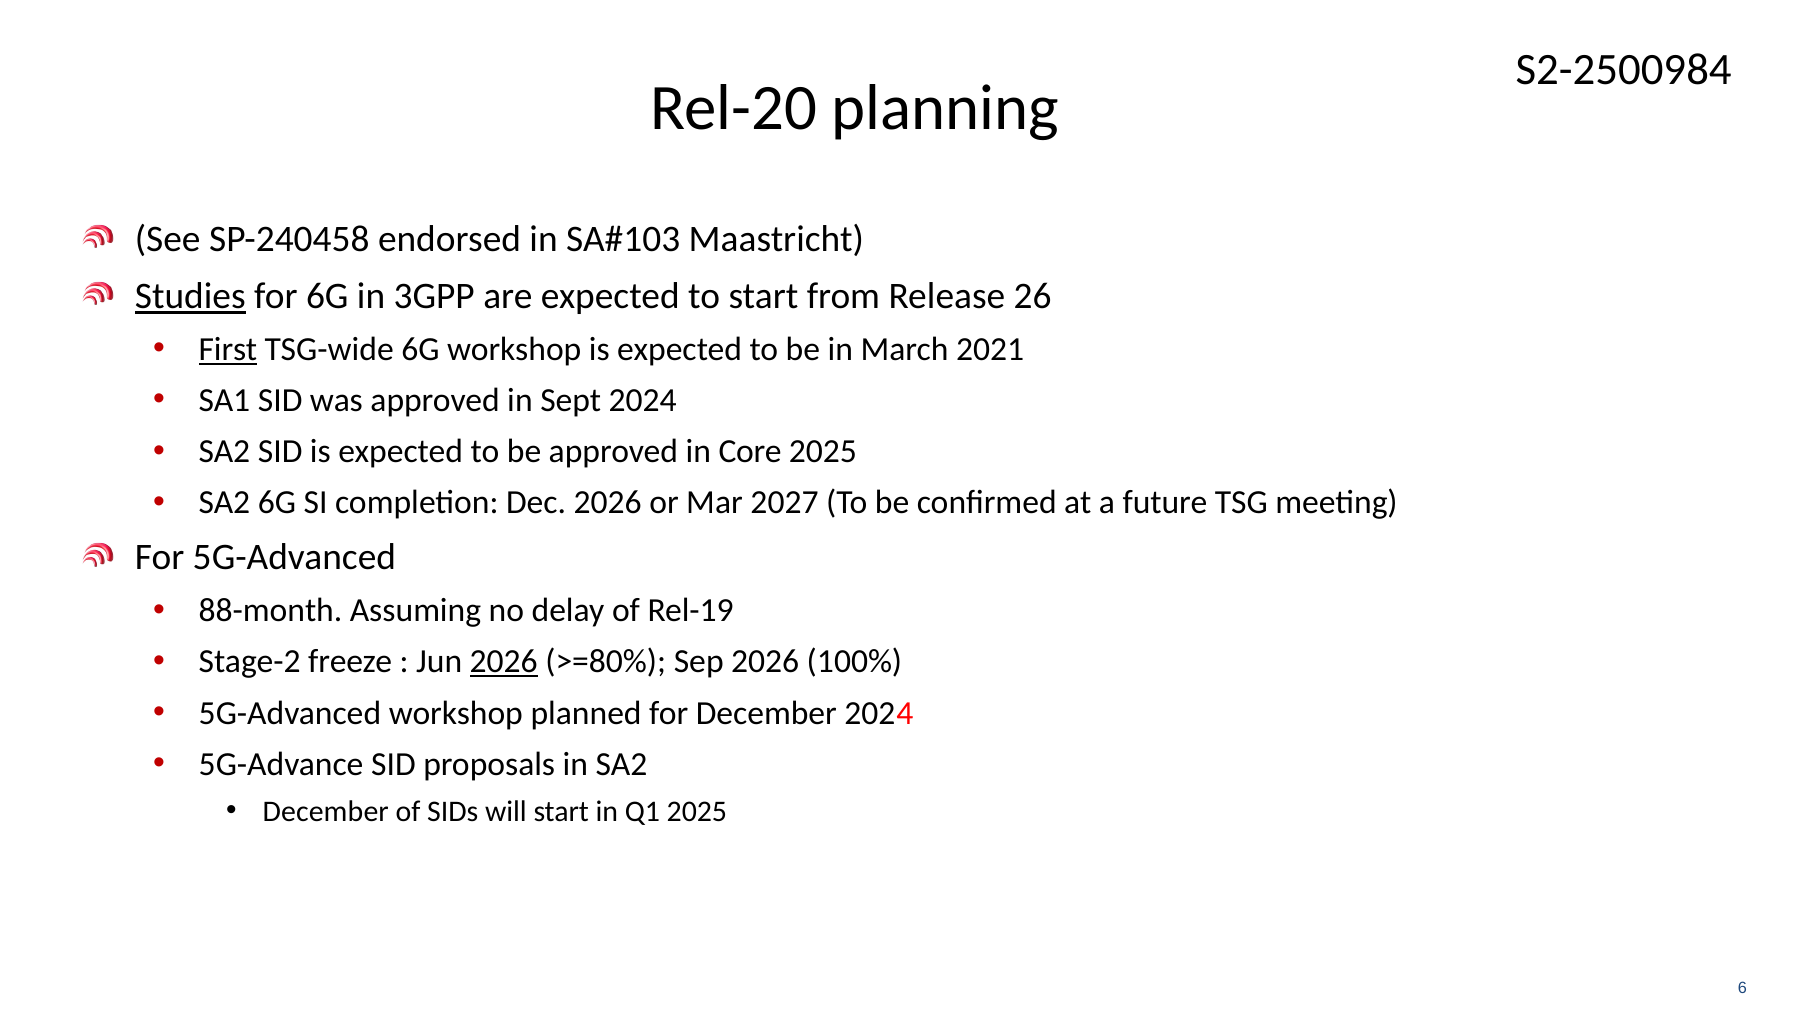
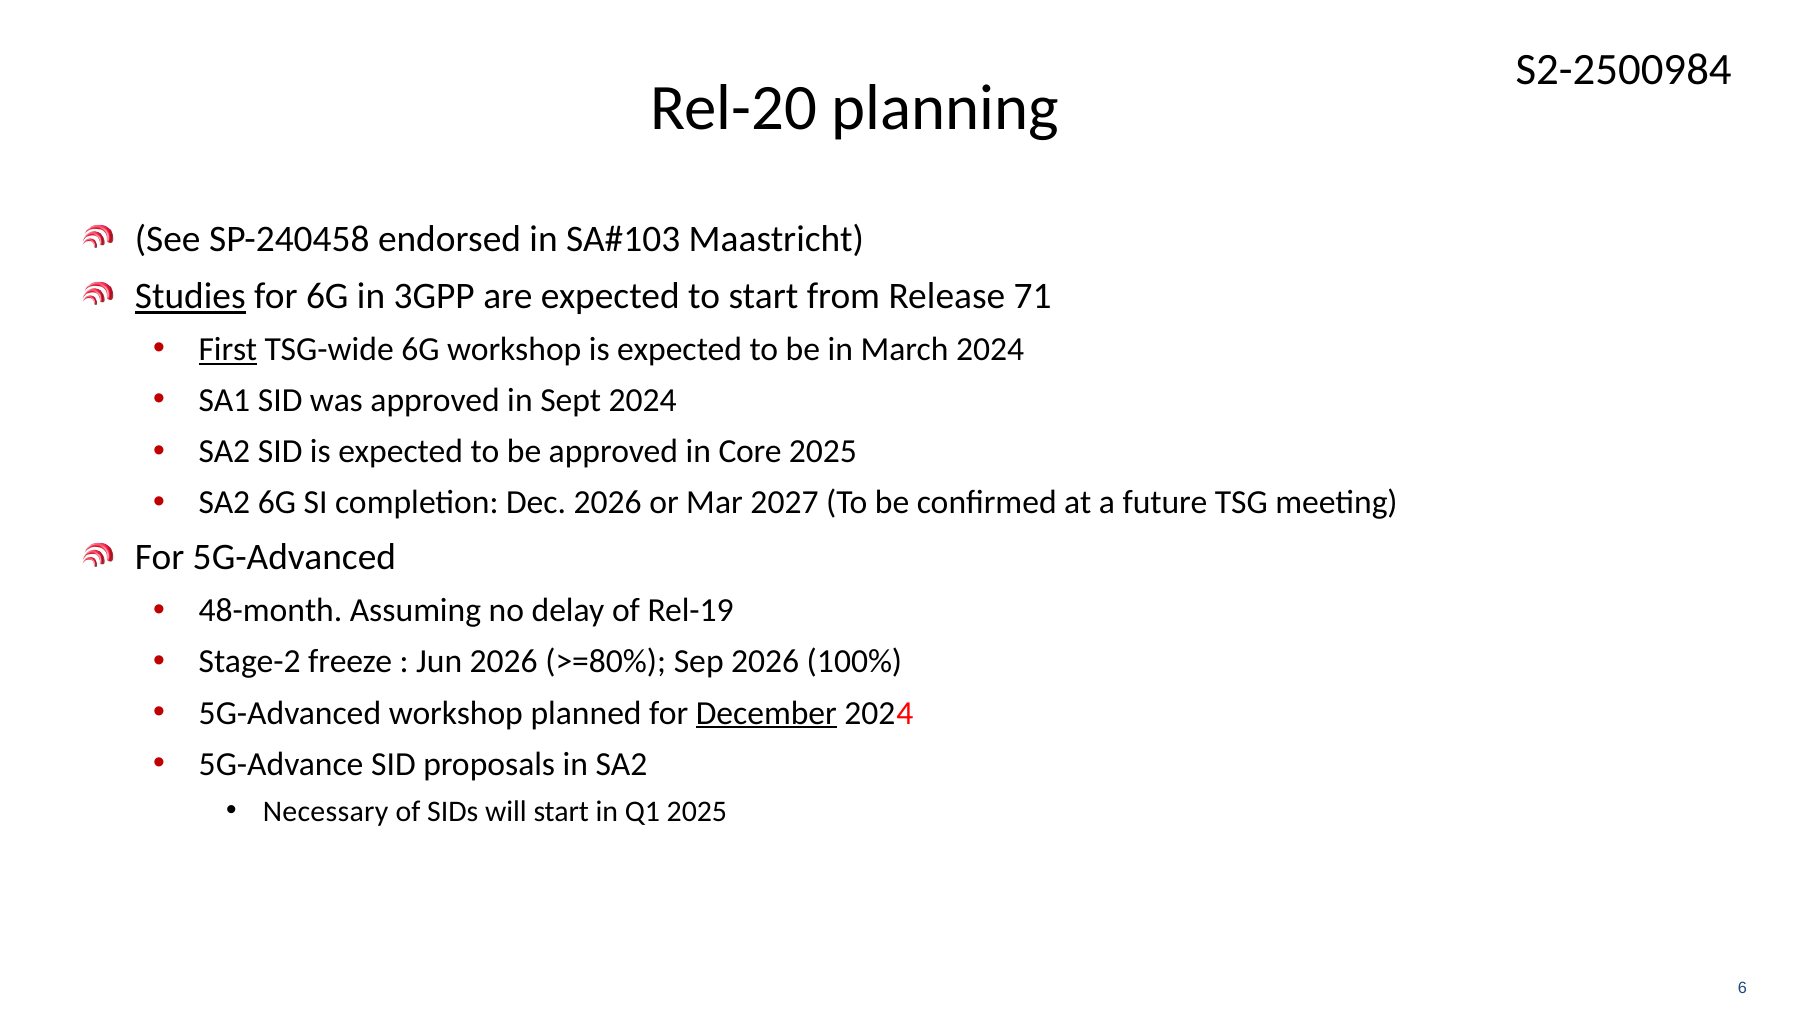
26: 26 -> 71
March 2021: 2021 -> 2024
88-month: 88-month -> 48-month
2026 at (504, 662) underline: present -> none
December at (766, 713) underline: none -> present
December at (326, 811): December -> Necessary
